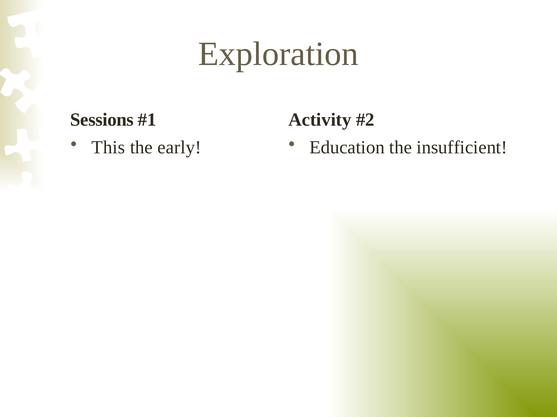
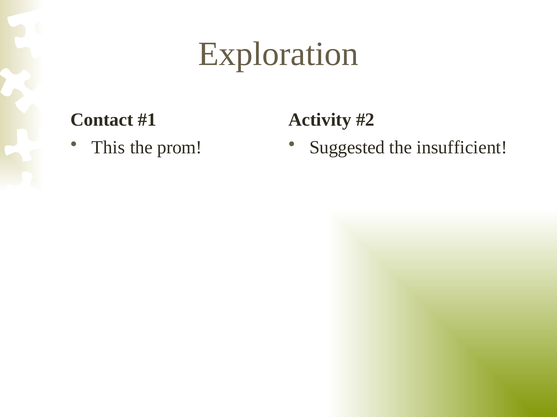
Sessions: Sessions -> Contact
early: early -> prom
Education: Education -> Suggested
